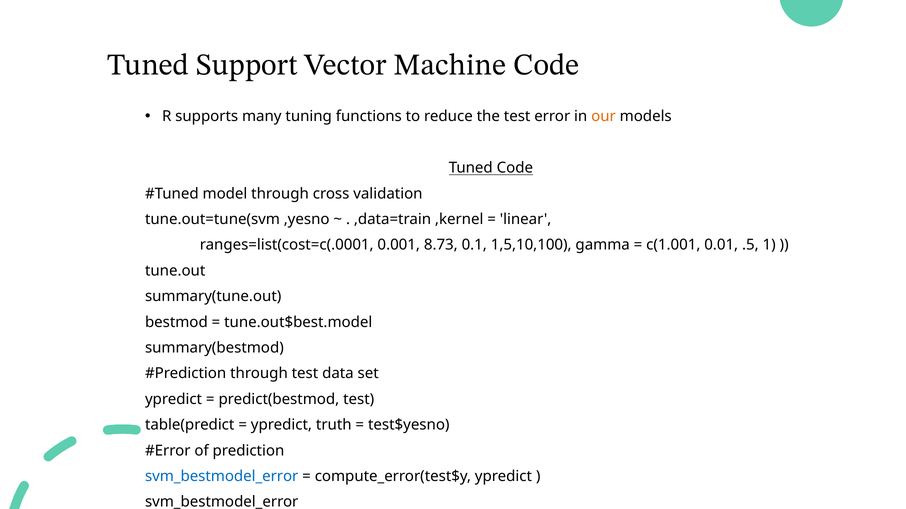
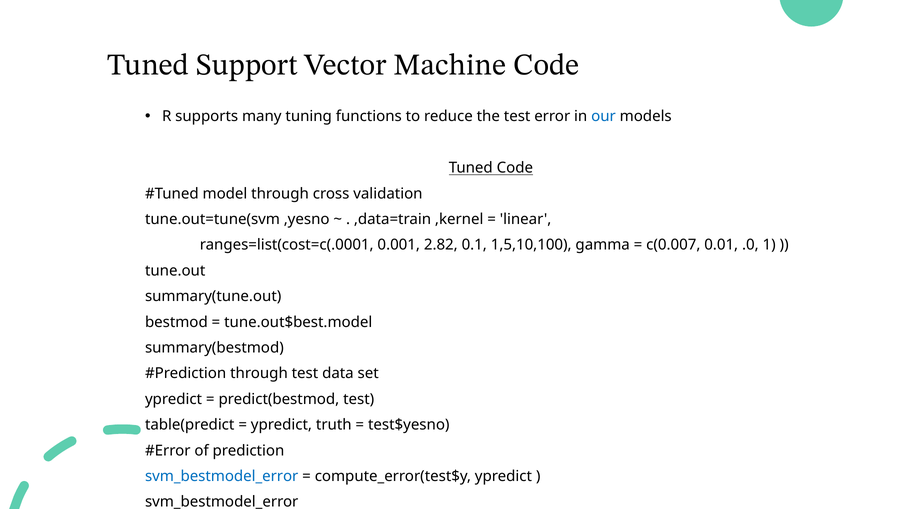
our colour: orange -> blue
8.73: 8.73 -> 2.82
c(1.001: c(1.001 -> c(0.007
.5: .5 -> .0
